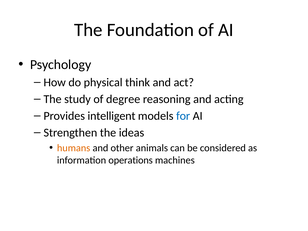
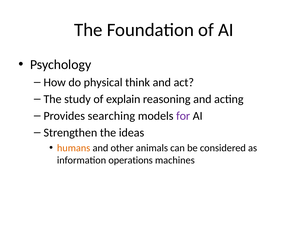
degree: degree -> explain
intelligent: intelligent -> searching
for colour: blue -> purple
